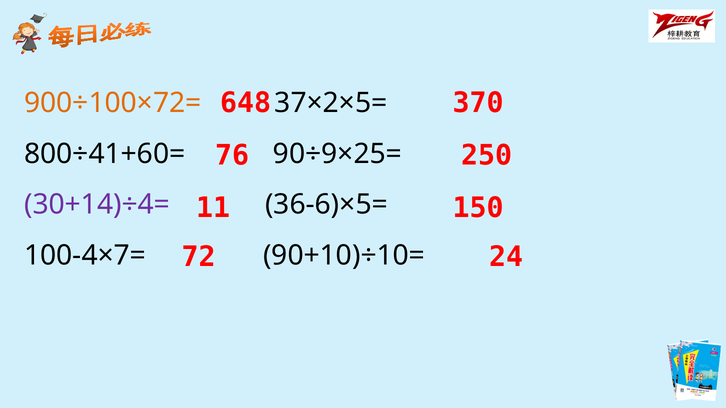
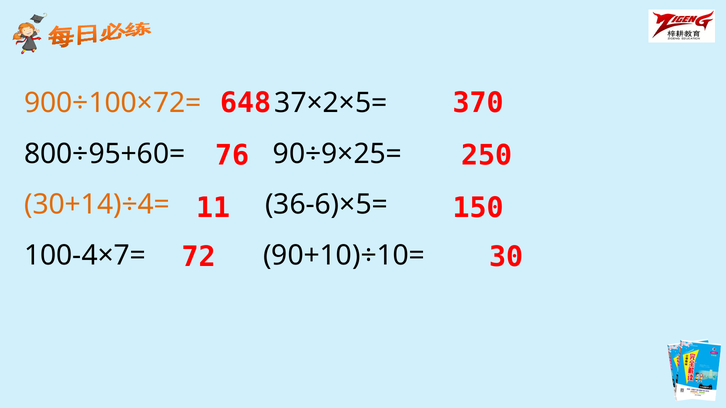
800÷41+60=: 800÷41+60= -> 800÷95+60=
30+14)÷4= colour: purple -> orange
24: 24 -> 30
